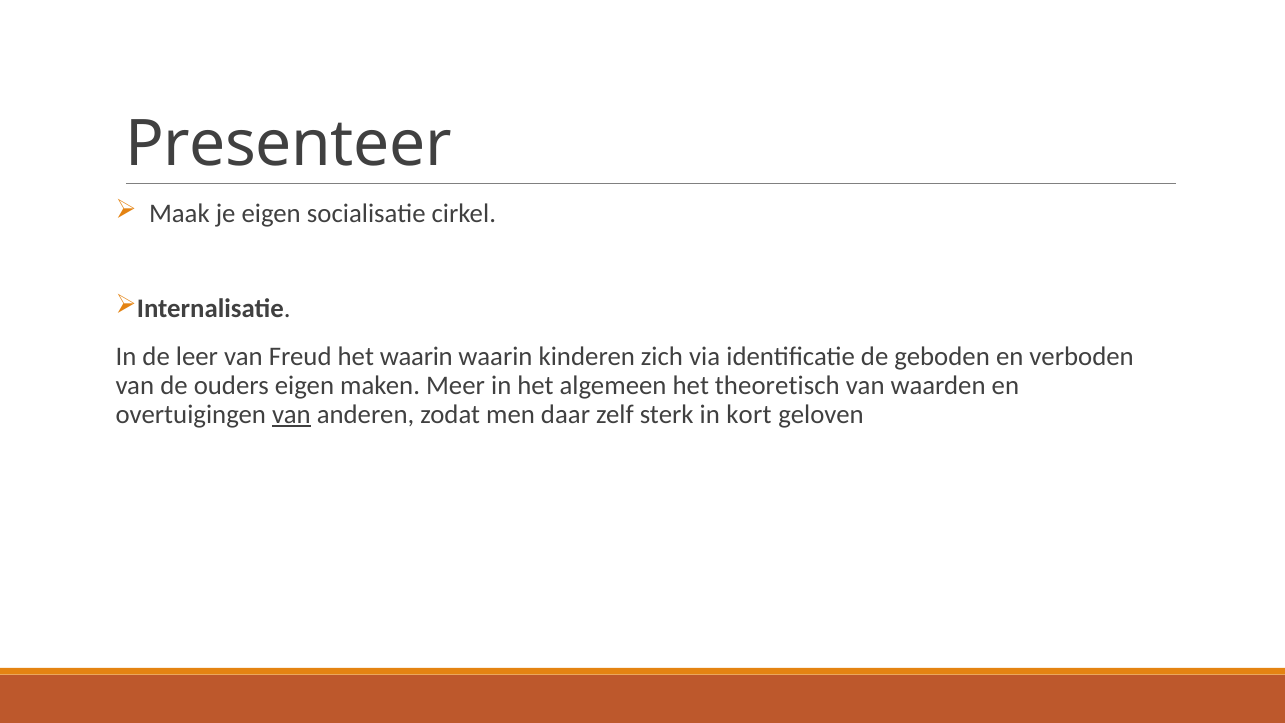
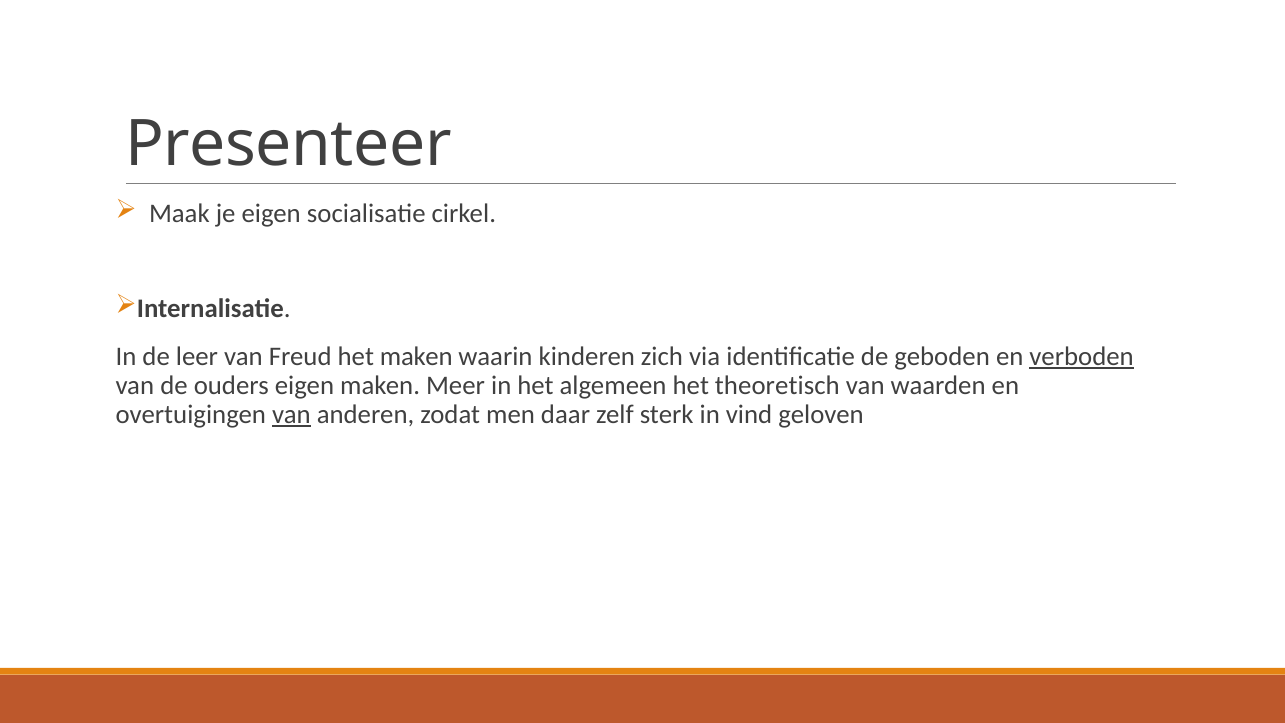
het waarin: waarin -> maken
verboden underline: none -> present
kort: kort -> vind
